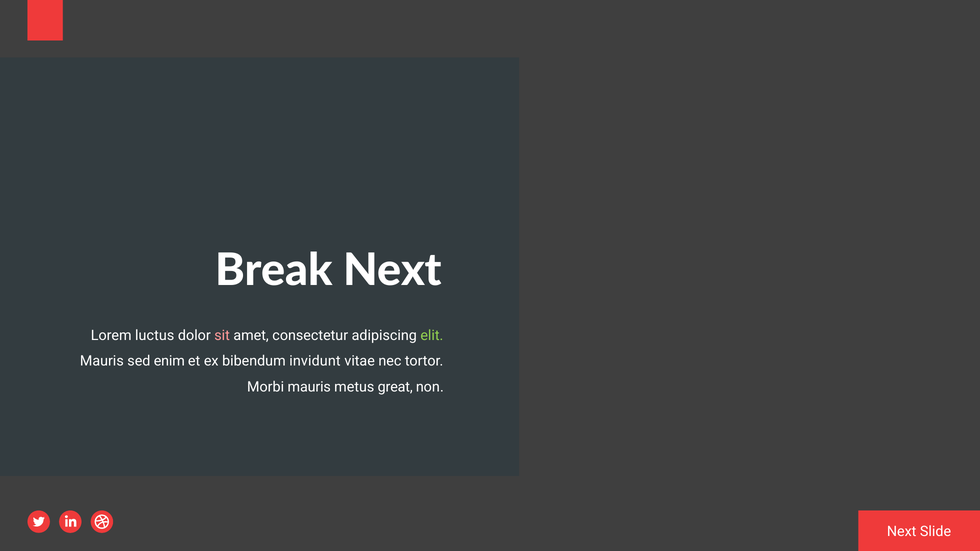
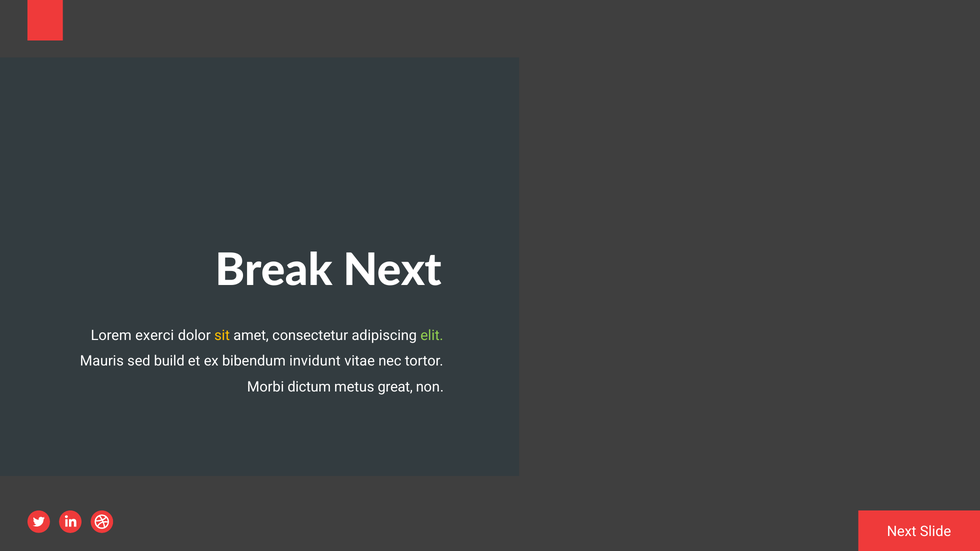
luctus: luctus -> exerci
sit colour: pink -> yellow
enim: enim -> build
Morbi mauris: mauris -> dictum
